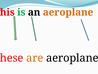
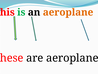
are colour: orange -> black
